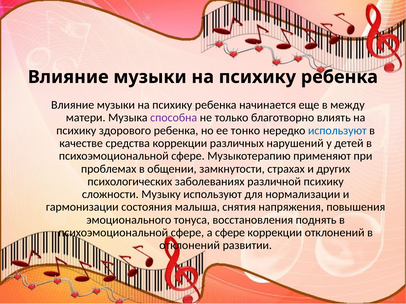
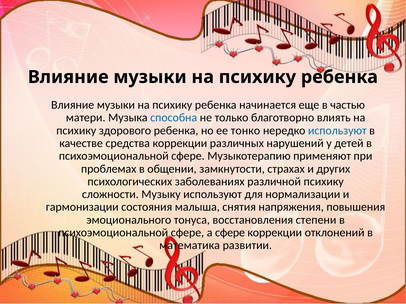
между: между -> частью
способна colour: purple -> blue
поднять: поднять -> степени
отклонений at (190, 246): отклонений -> математика
